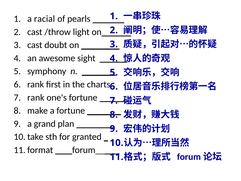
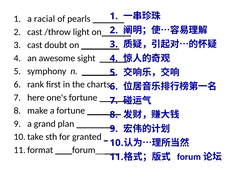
rank at (36, 97): rank -> here
